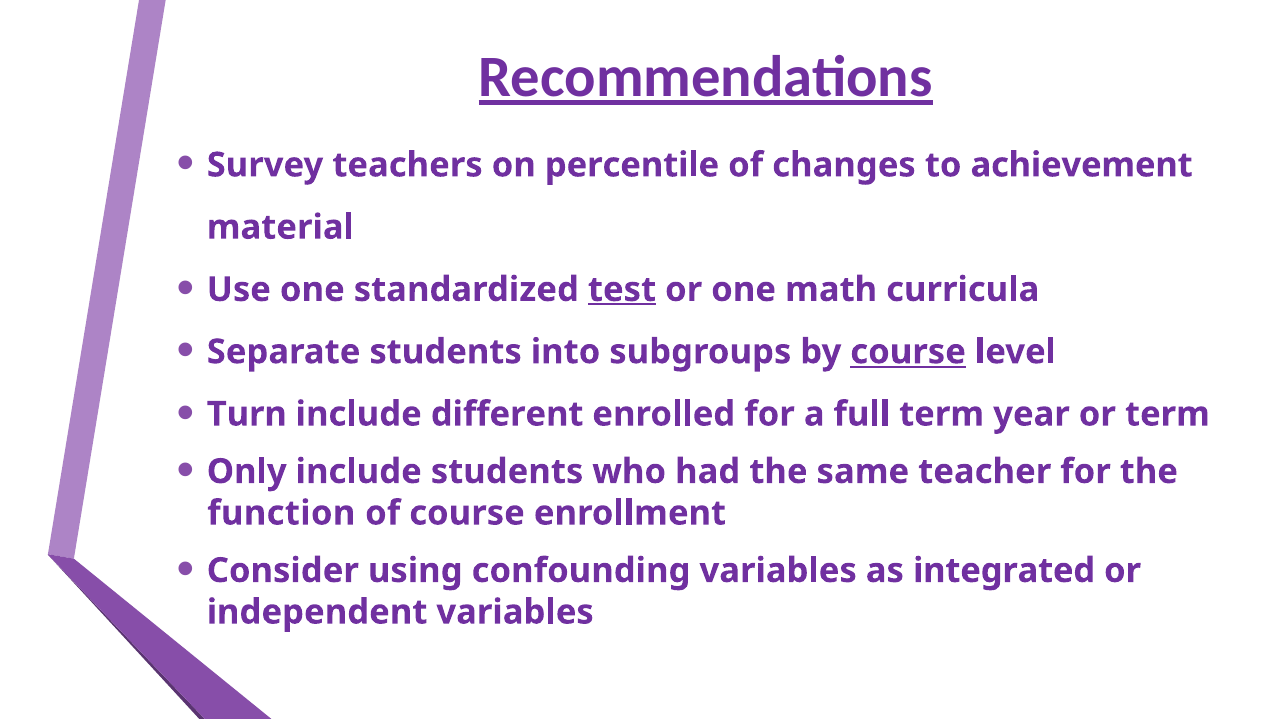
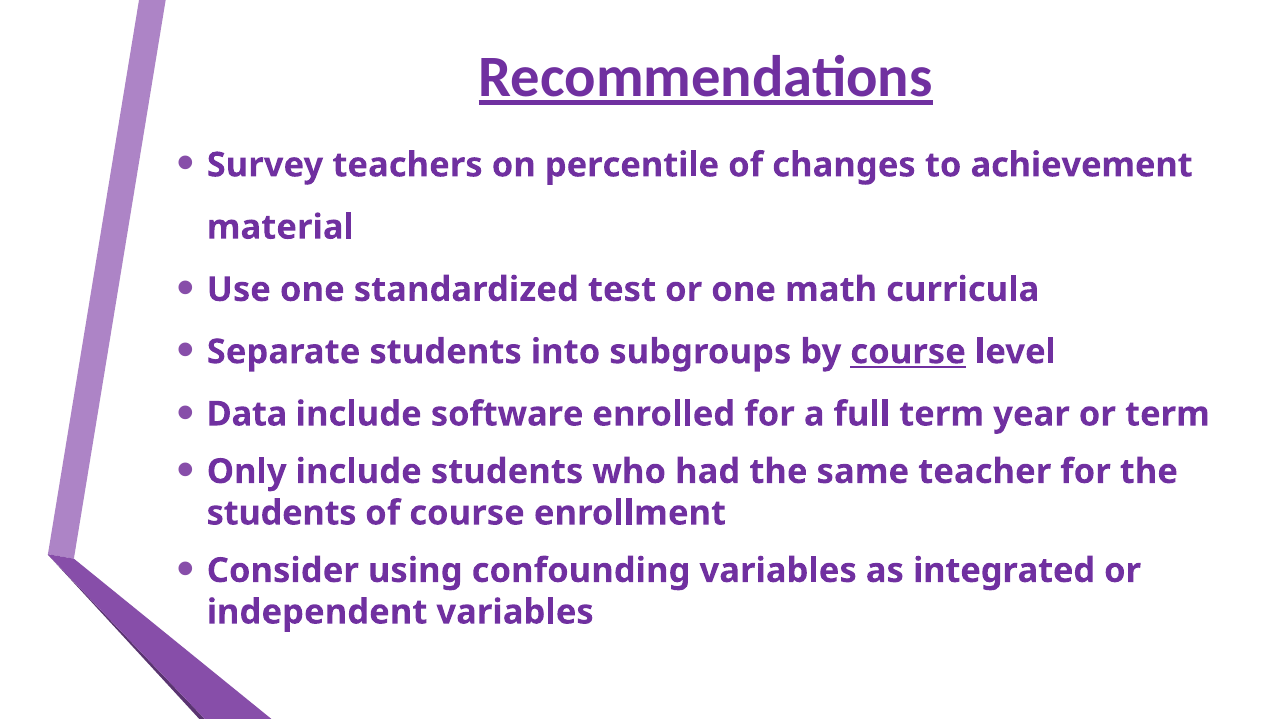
test underline: present -> none
Turn: Turn -> Data
different: different -> software
function at (281, 513): function -> students
